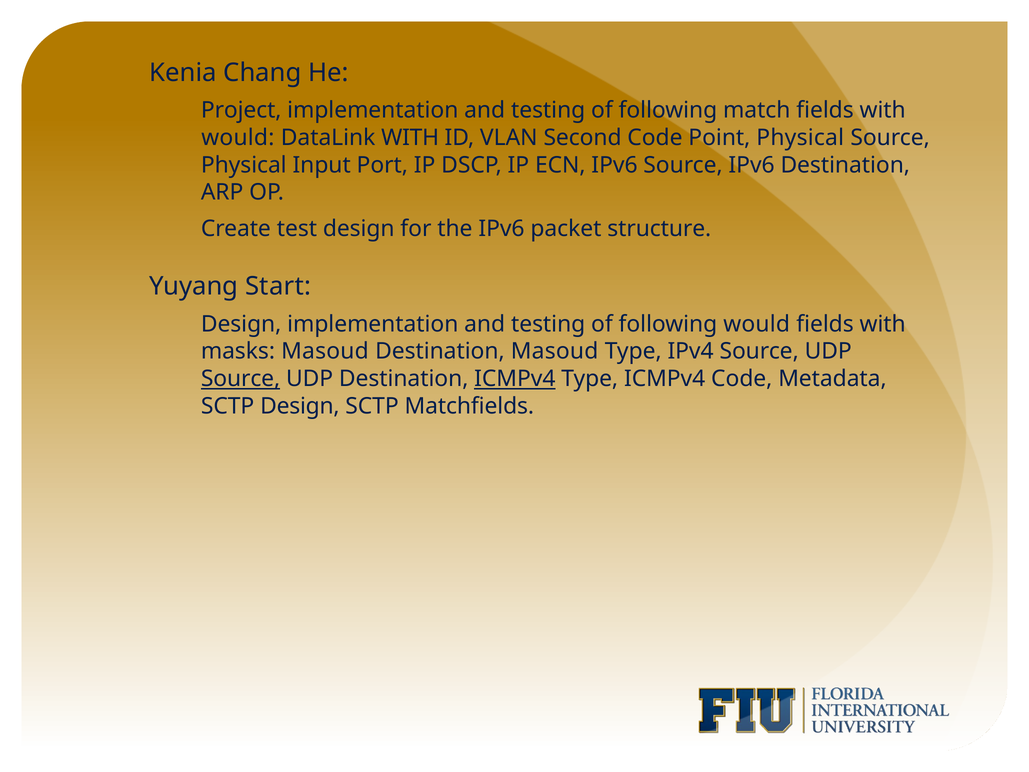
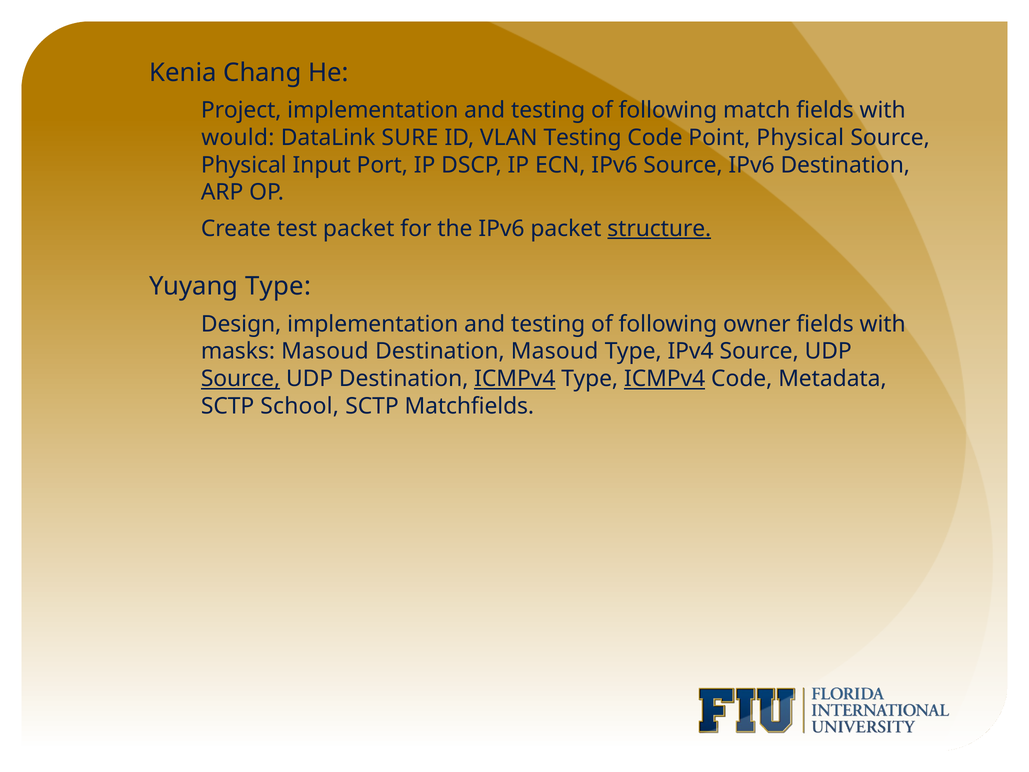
DataLink WITH: WITH -> SURE
VLAN Second: Second -> Testing
test design: design -> packet
structure underline: none -> present
Yuyang Start: Start -> Type
following would: would -> owner
ICMPv4 at (665, 379) underline: none -> present
SCTP Design: Design -> School
